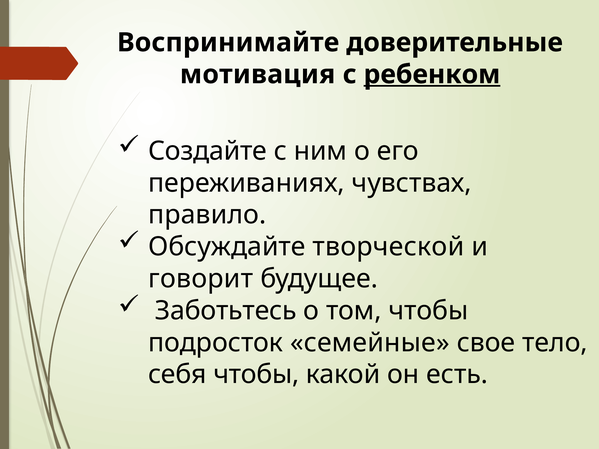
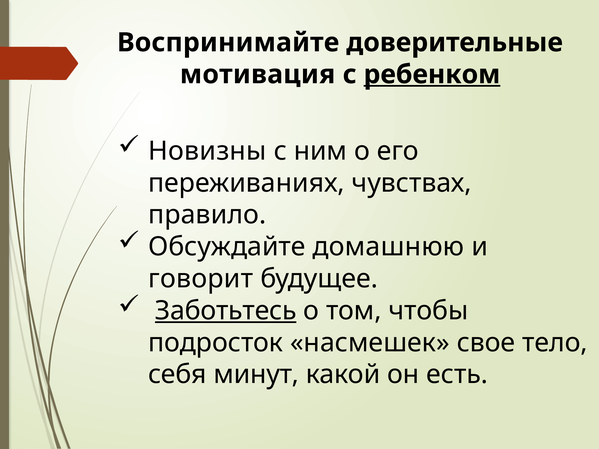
Создайте: Создайте -> Новизны
творческой: творческой -> домашнюю
Заботьтесь underline: none -> present
семейные: семейные -> насмешек
себя чтобы: чтобы -> минут
